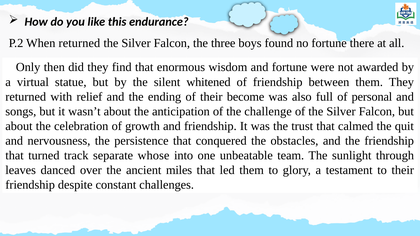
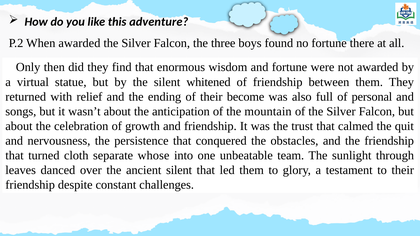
endurance: endurance -> adventure
When returned: returned -> awarded
challenge: challenge -> mountain
track: track -> cloth
ancient miles: miles -> silent
